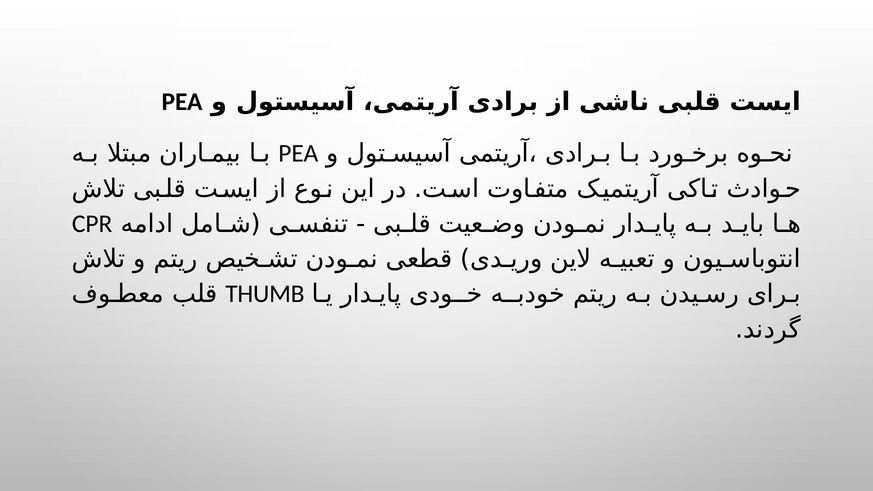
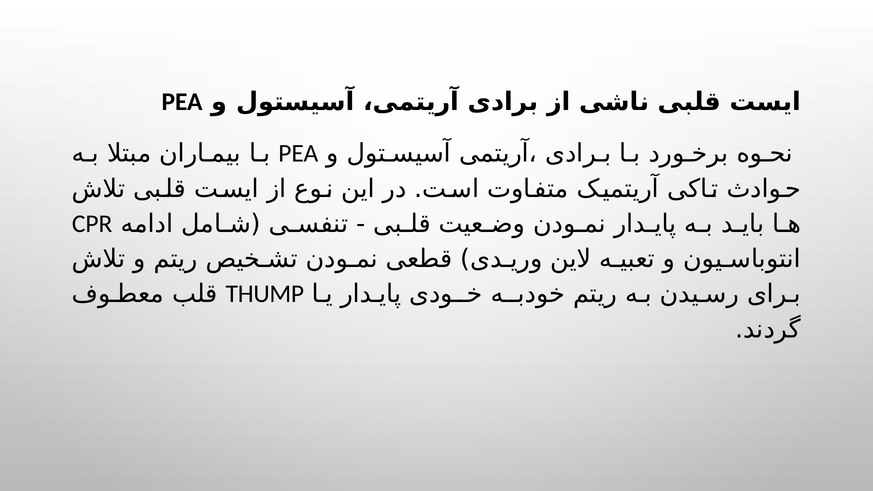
THUMB: THUMB -> THUMP
